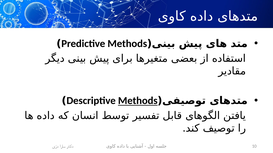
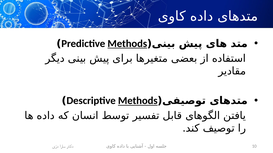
Methods at (127, 44) underline: none -> present
